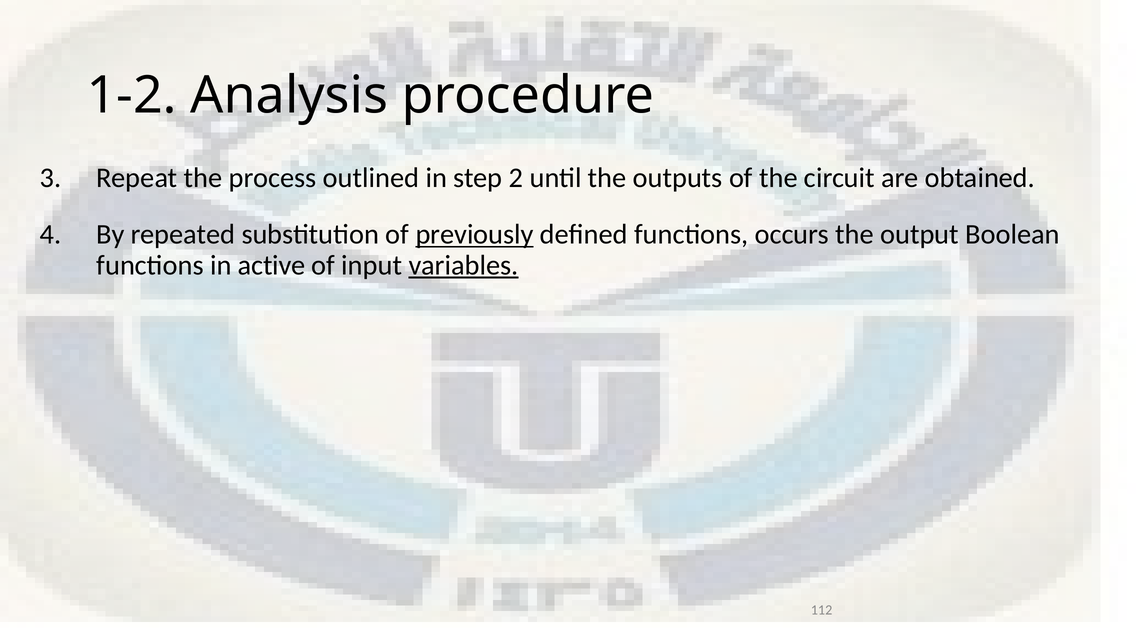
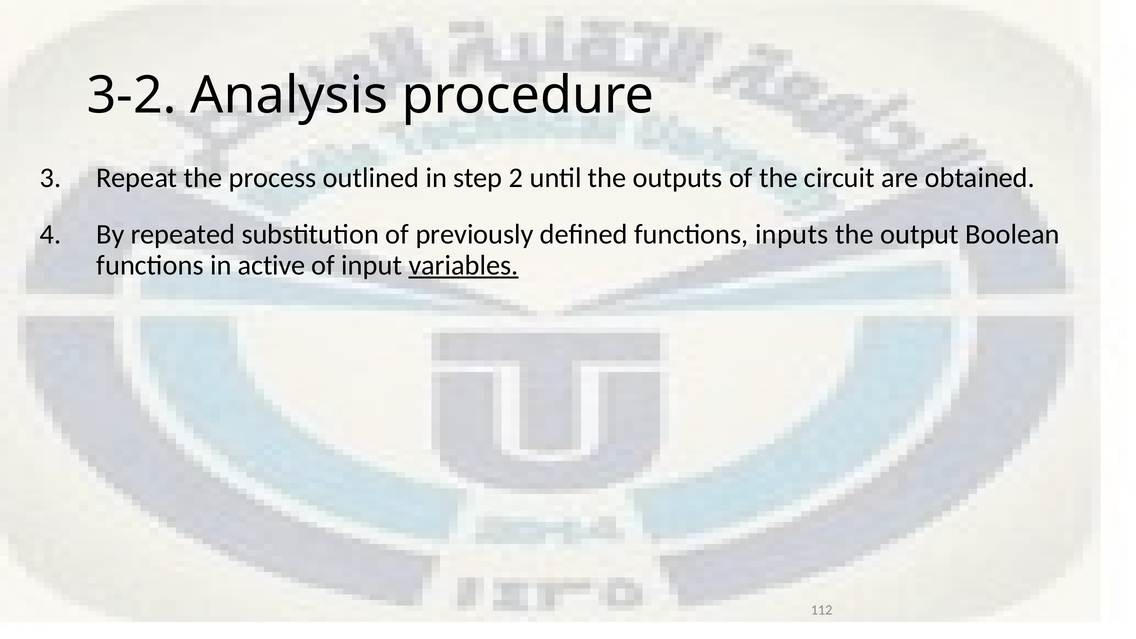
1-2: 1-2 -> 3-2
previously underline: present -> none
occurs: occurs -> inputs
